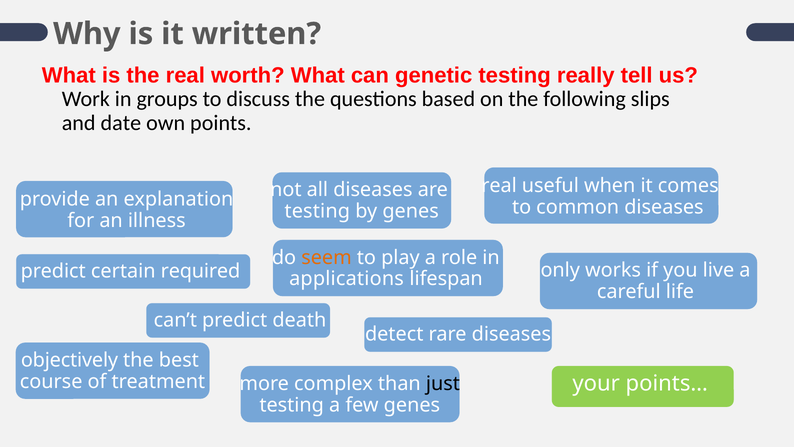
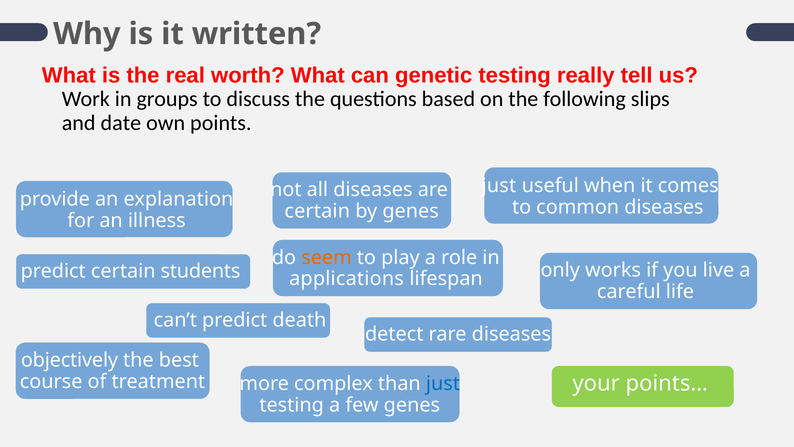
real at (499, 186): real -> just
testing at (317, 211): testing -> certain
required: required -> students
just at (443, 383) colour: black -> blue
